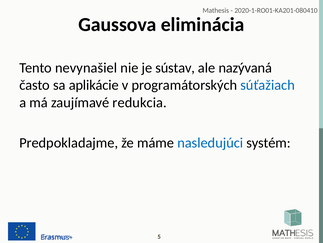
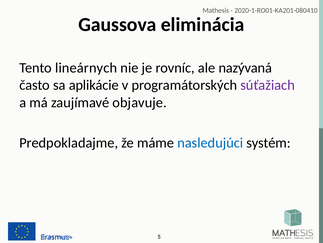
nevynašiel: nevynašiel -> lineárnych
sústav: sústav -> rovníc
súťažiach colour: blue -> purple
redukcia: redukcia -> objavuje
